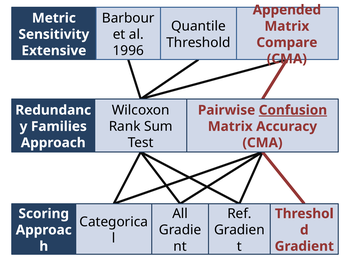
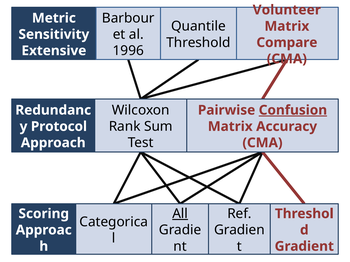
Appended: Appended -> Volunteer
Families: Families -> Protocol
All underline: none -> present
